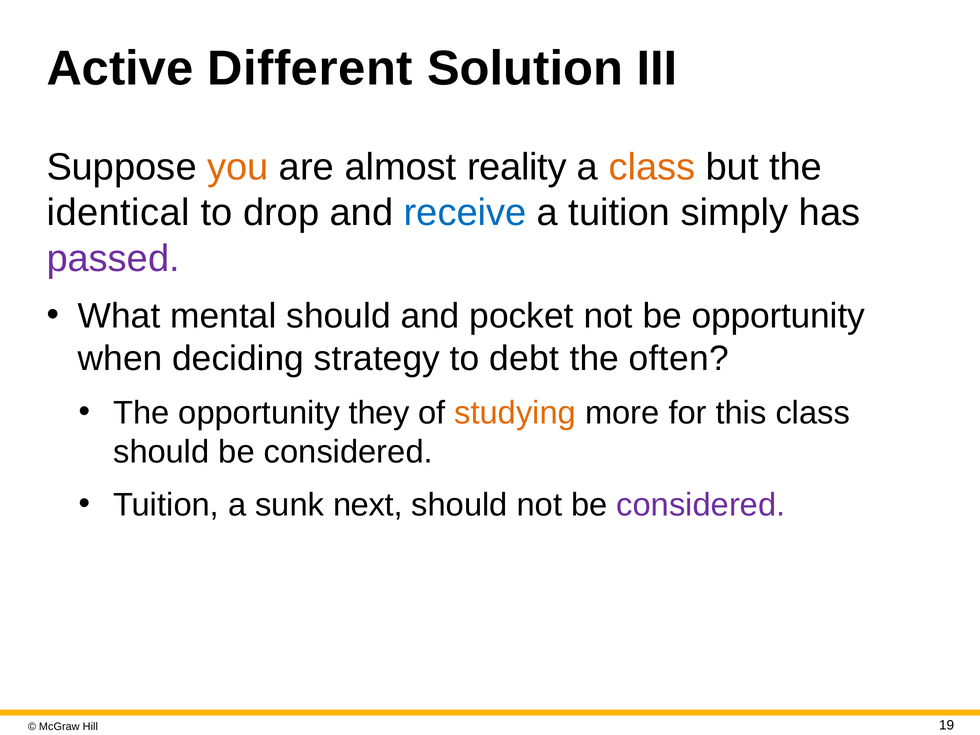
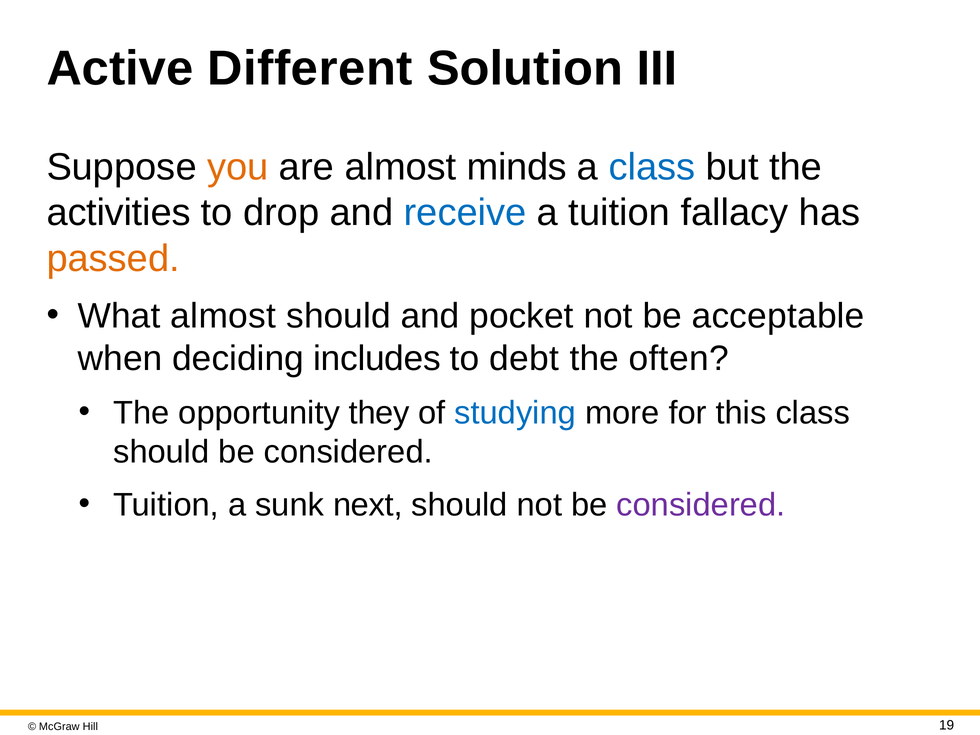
reality: reality -> minds
class at (652, 167) colour: orange -> blue
identical: identical -> activities
simply: simply -> fallacy
passed colour: purple -> orange
What mental: mental -> almost
be opportunity: opportunity -> acceptable
strategy: strategy -> includes
studying colour: orange -> blue
